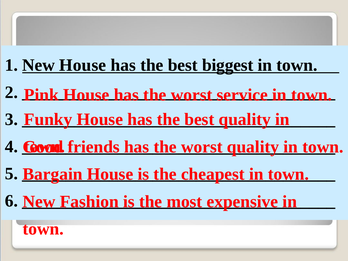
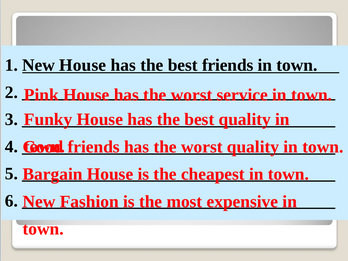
best biggest: biggest -> friends
